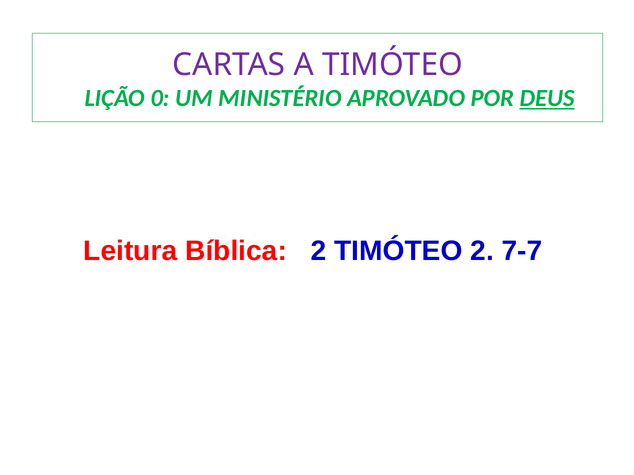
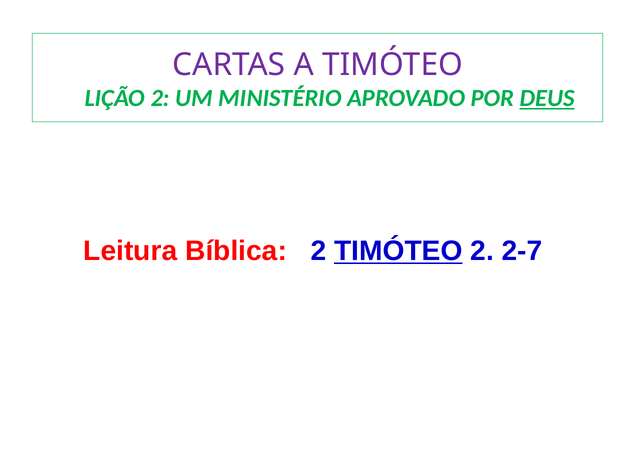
LIÇÃO 0: 0 -> 2
TIMÓTEO at (398, 251) underline: none -> present
7-7: 7-7 -> 2-7
